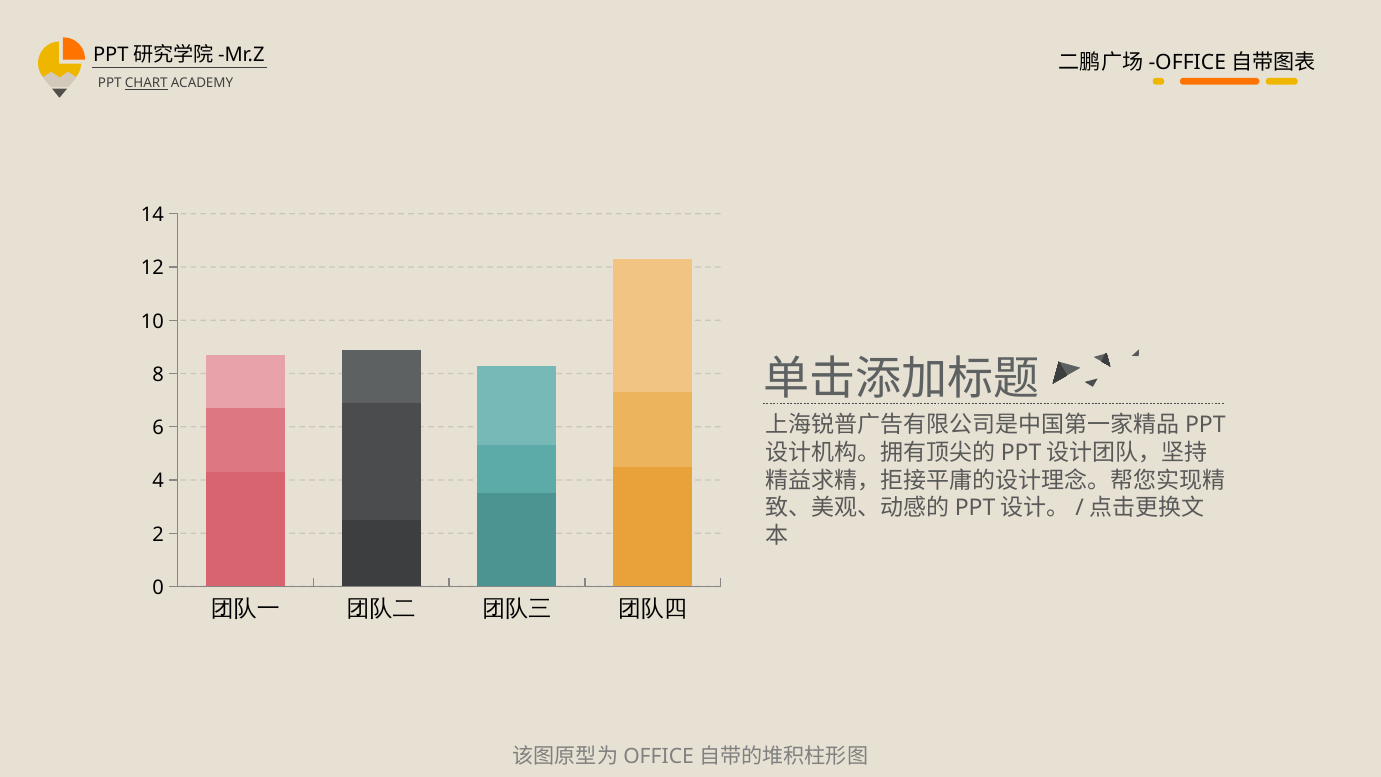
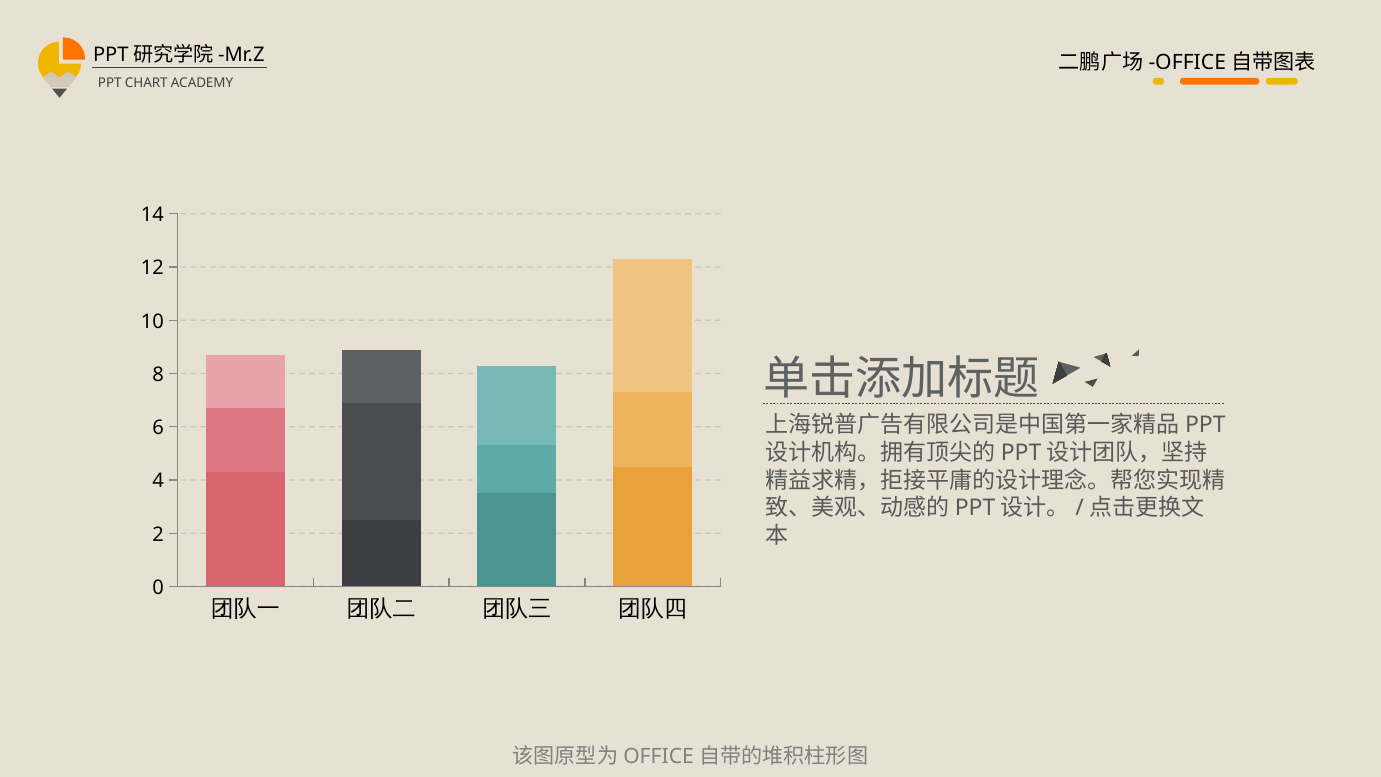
CHART underline: present -> none
